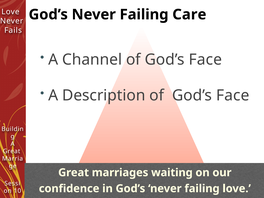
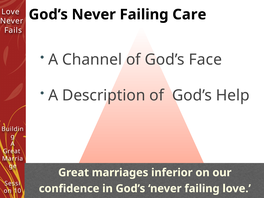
Description of God’s Face: Face -> Help
waiting: waiting -> inferior
